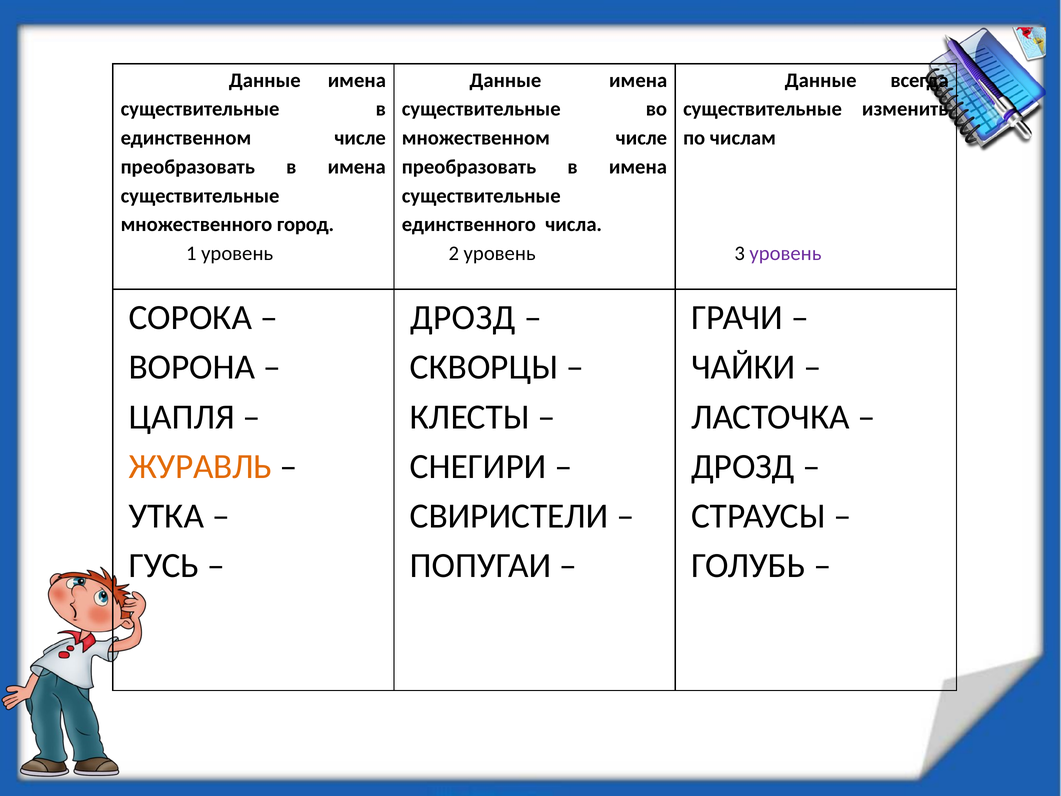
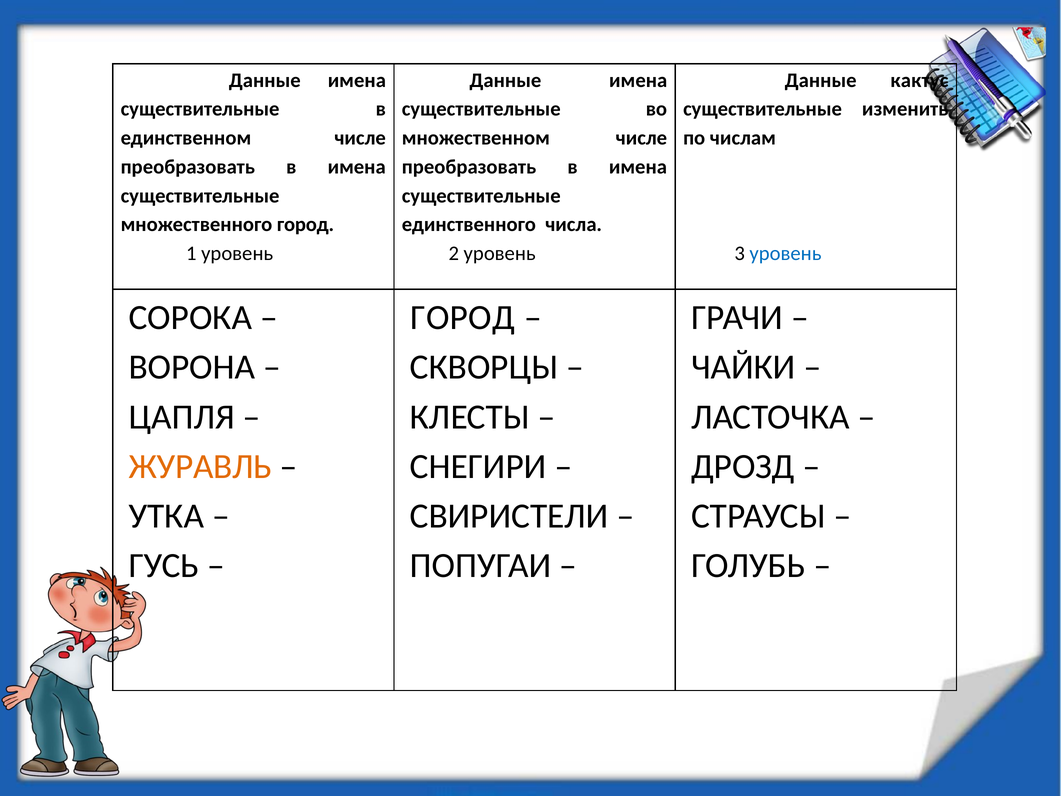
всегда: всегда -> кактус
уровень at (785, 253) colour: purple -> blue
ДРОЗД at (463, 318): ДРОЗД -> ГОРОД
